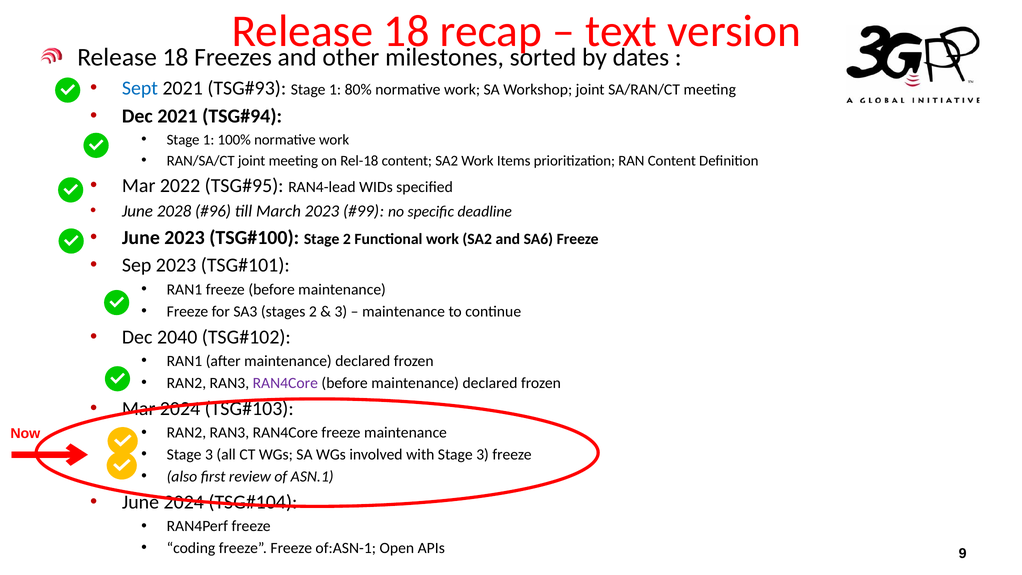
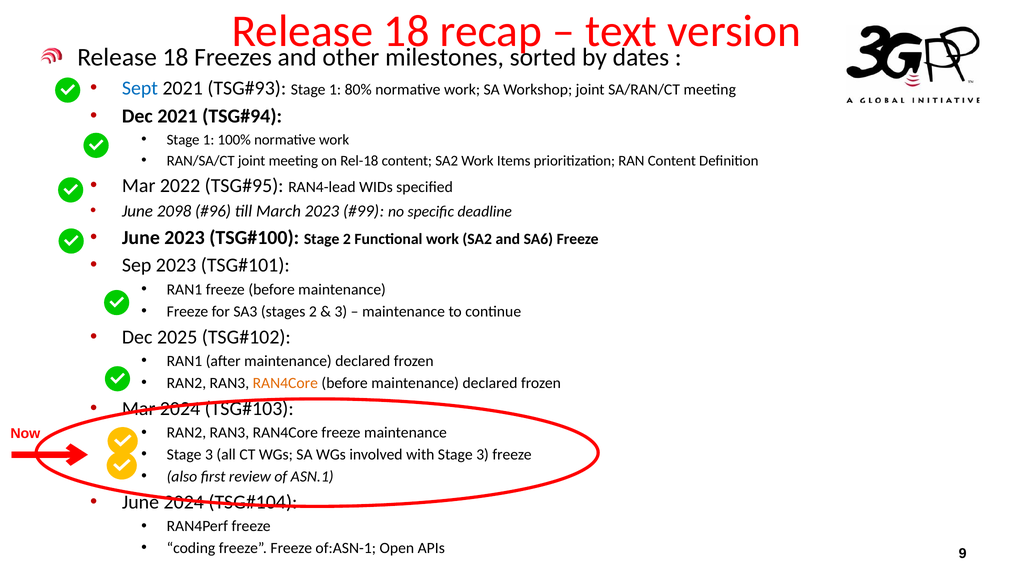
2028: 2028 -> 2098
2040: 2040 -> 2025
RAN4Core at (285, 383) colour: purple -> orange
